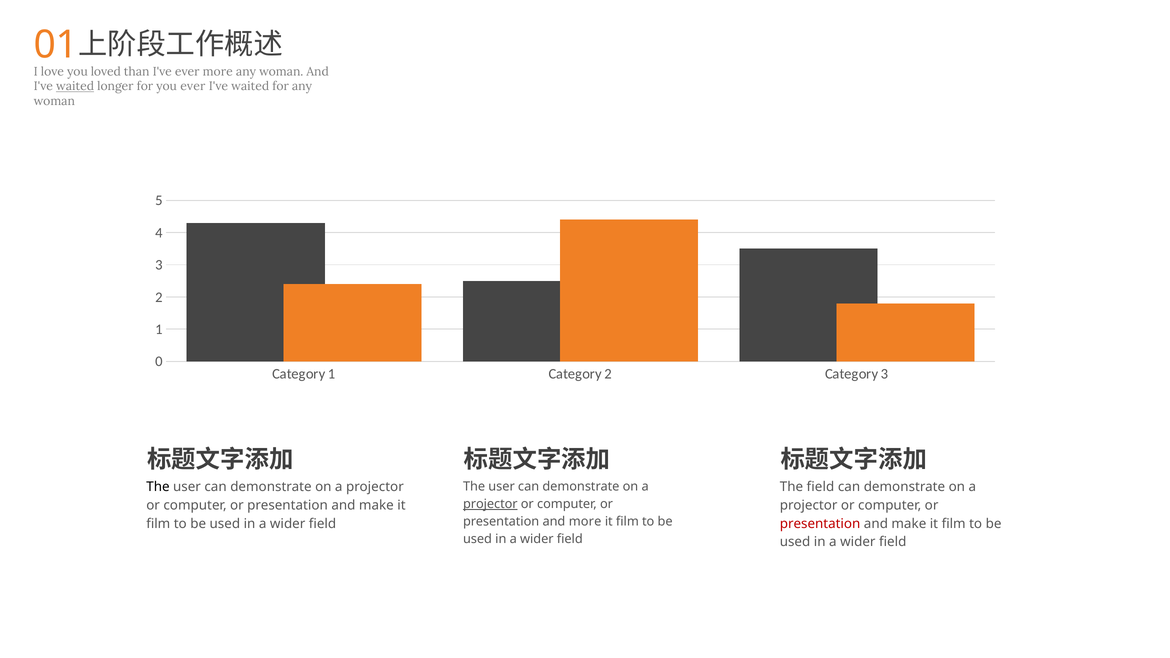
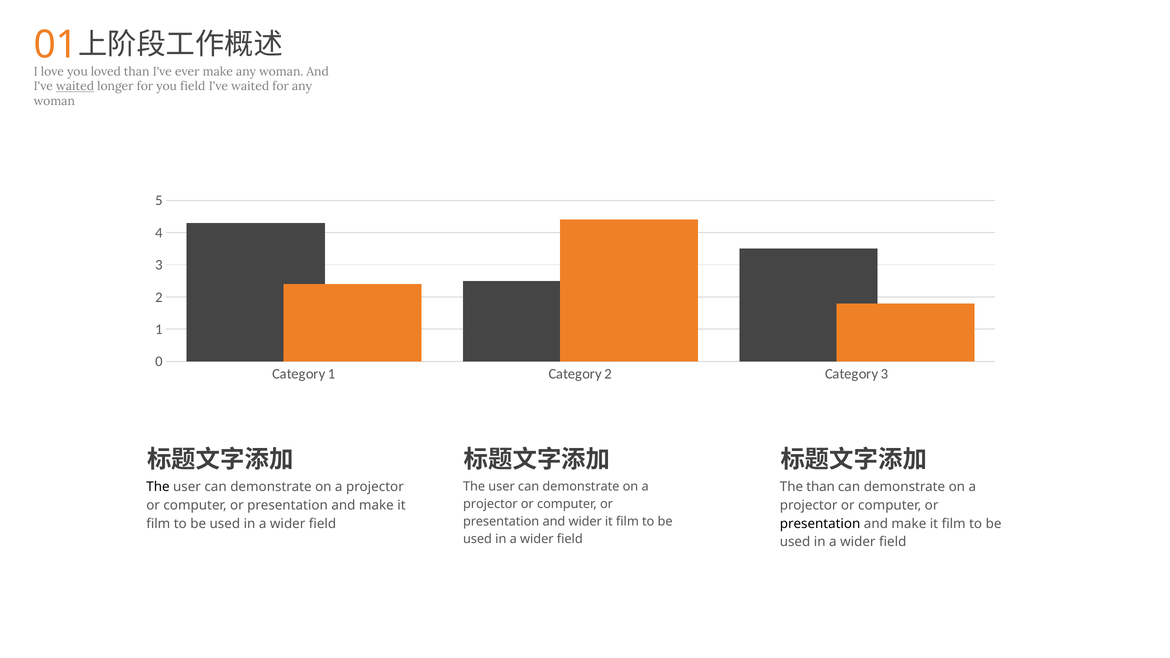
ever more: more -> make
you ever: ever -> field
The field: field -> than
projector at (490, 504) underline: present -> none
and more: more -> wider
presentation at (820, 524) colour: red -> black
